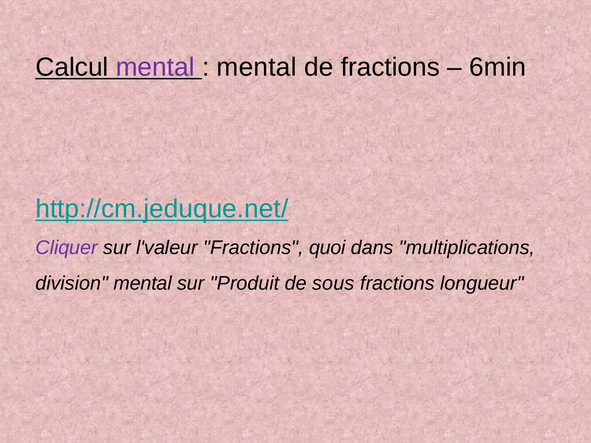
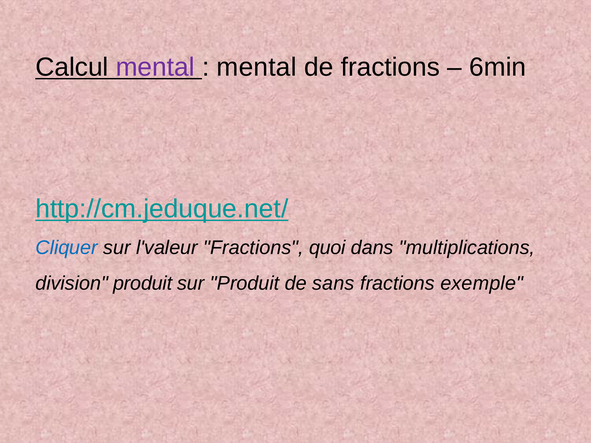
Cliquer colour: purple -> blue
division mental: mental -> produit
sous: sous -> sans
longueur: longueur -> exemple
